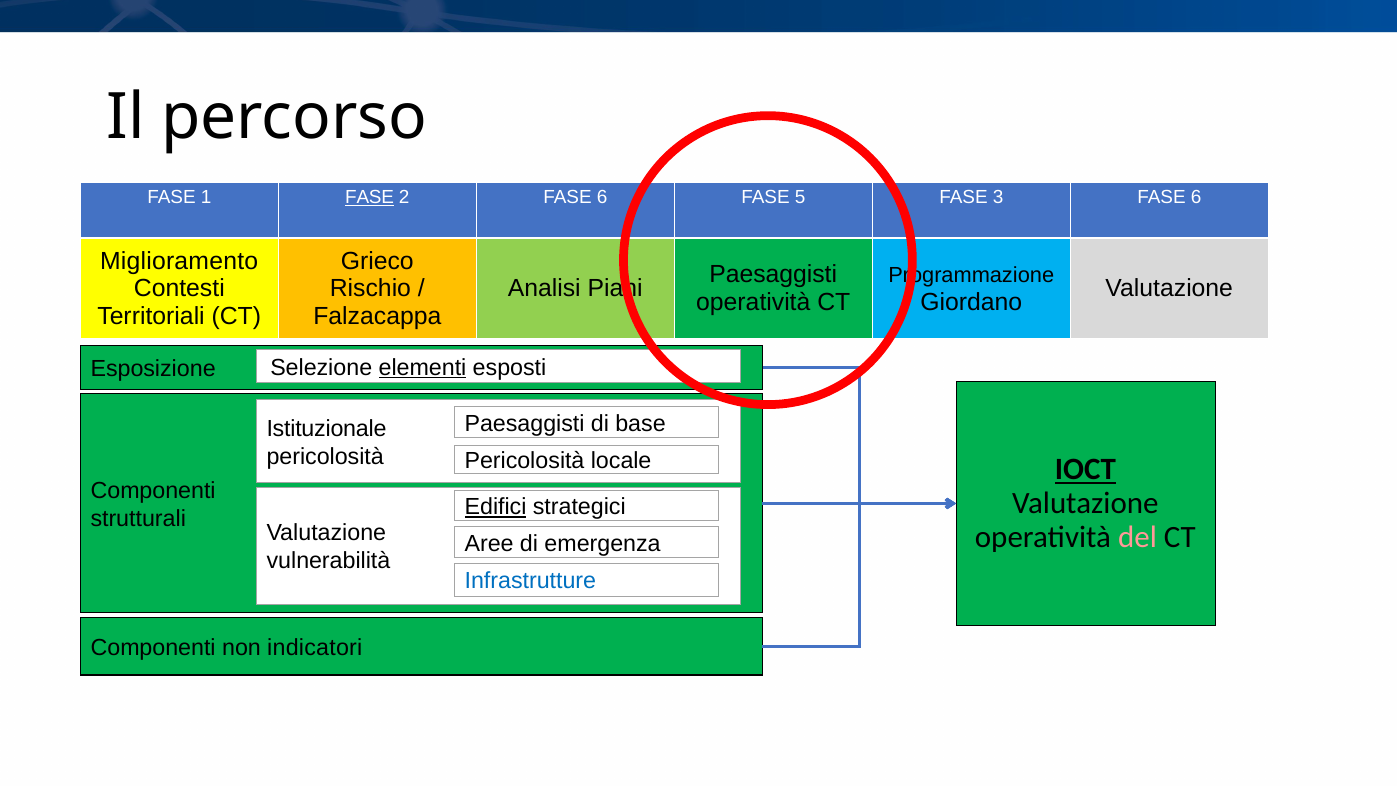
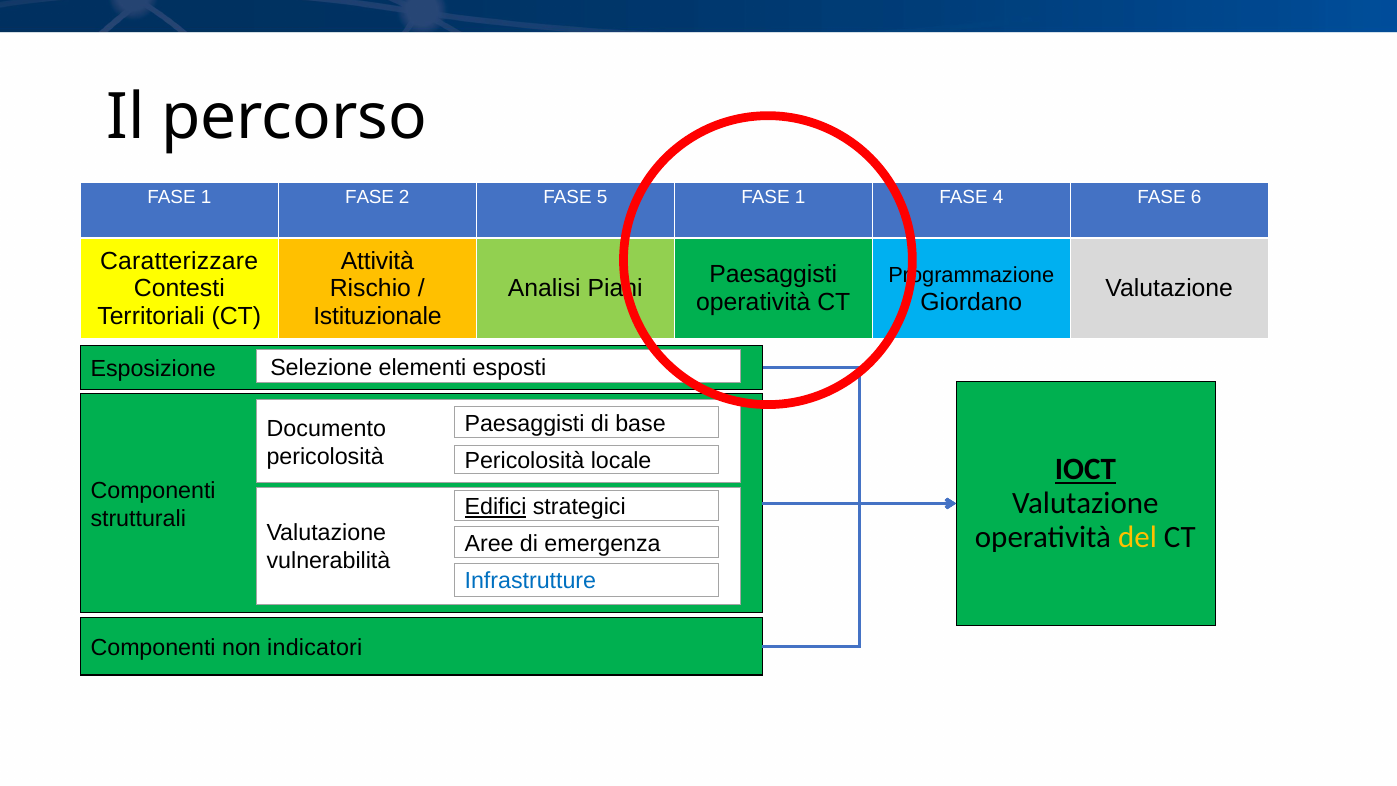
FASE at (370, 198) underline: present -> none
2 FASE 6: 6 -> 5
5 at (800, 198): 5 -> 1
3: 3 -> 4
Miglioramento: Miglioramento -> Caratterizzare
Grieco: Grieco -> Attività
Falzacappa: Falzacappa -> Istituzionale
elementi underline: present -> none
Istituzionale: Istituzionale -> Documento
del colour: pink -> yellow
